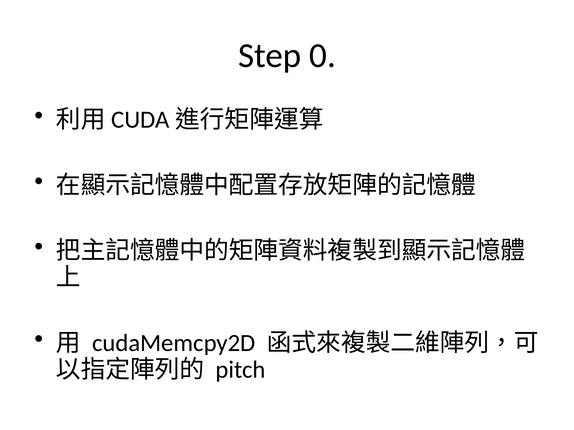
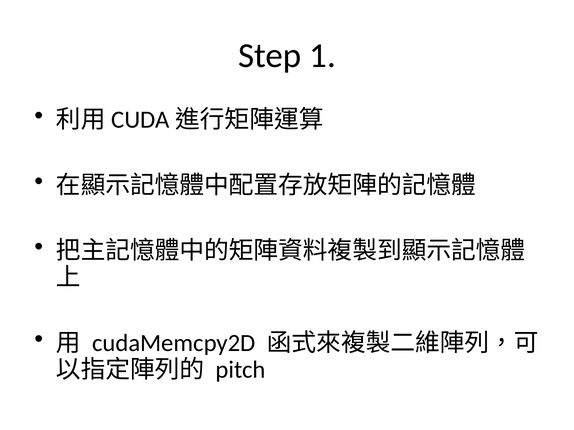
0: 0 -> 1
